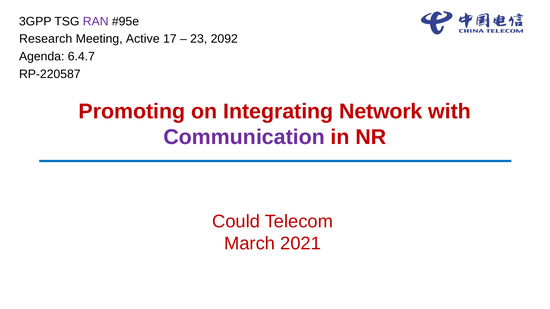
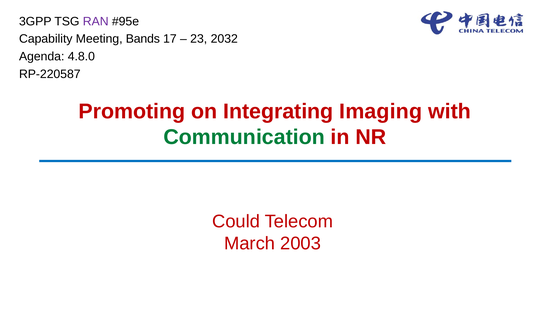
Research: Research -> Capability
Active: Active -> Bands
2092: 2092 -> 2032
6.4.7: 6.4.7 -> 4.8.0
Network: Network -> Imaging
Communication colour: purple -> green
2021: 2021 -> 2003
